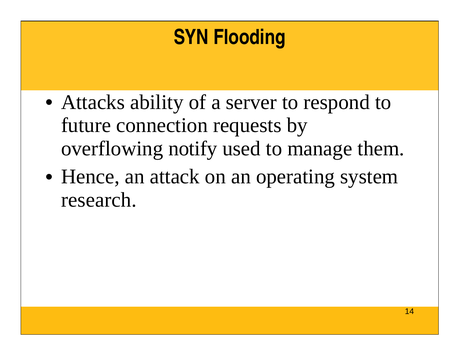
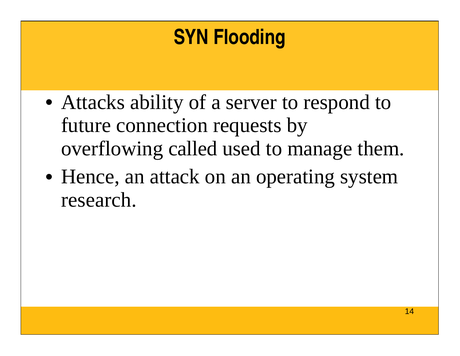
notify: notify -> called
